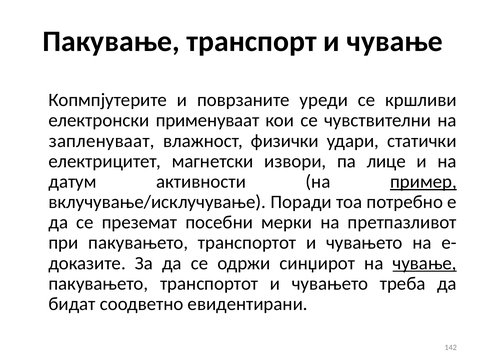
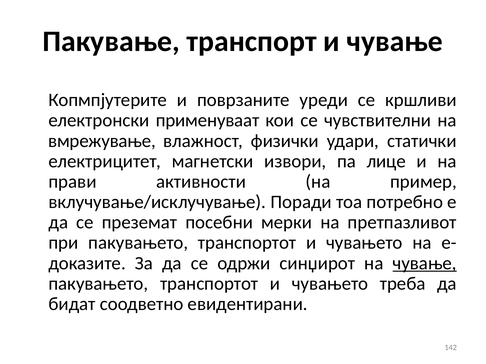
запленуваат: запленуваат -> вмрежување
датум: датум -> прави
пример underline: present -> none
